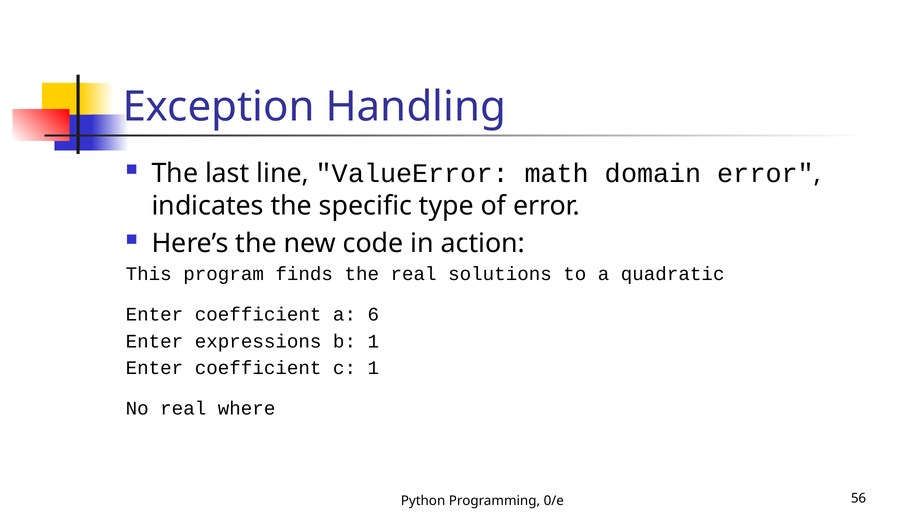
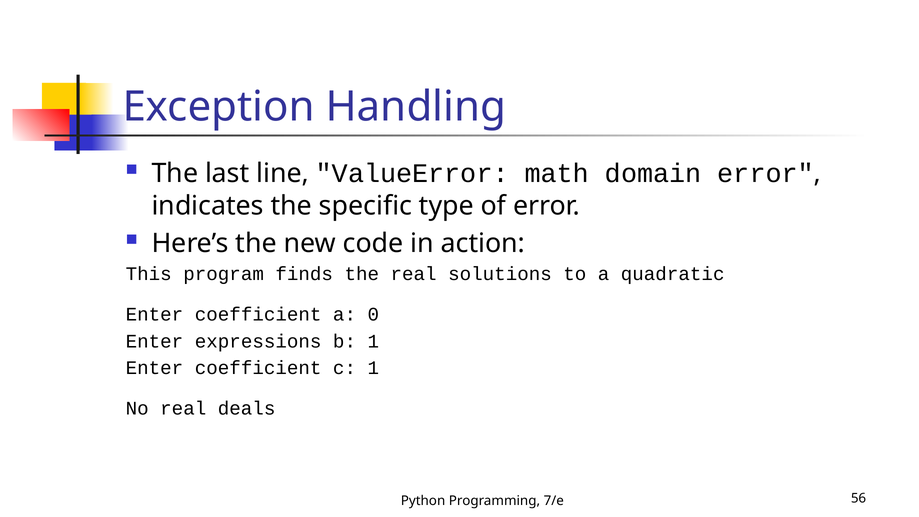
6: 6 -> 0
where: where -> deals
0/e: 0/e -> 7/e
